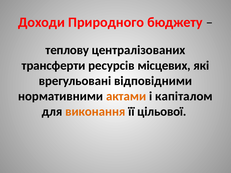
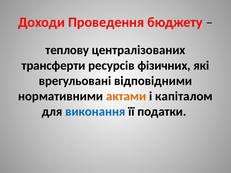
Природного: Природного -> Проведення
місцевих: місцевих -> фізичних
виконання colour: orange -> blue
цільової: цільової -> податки
